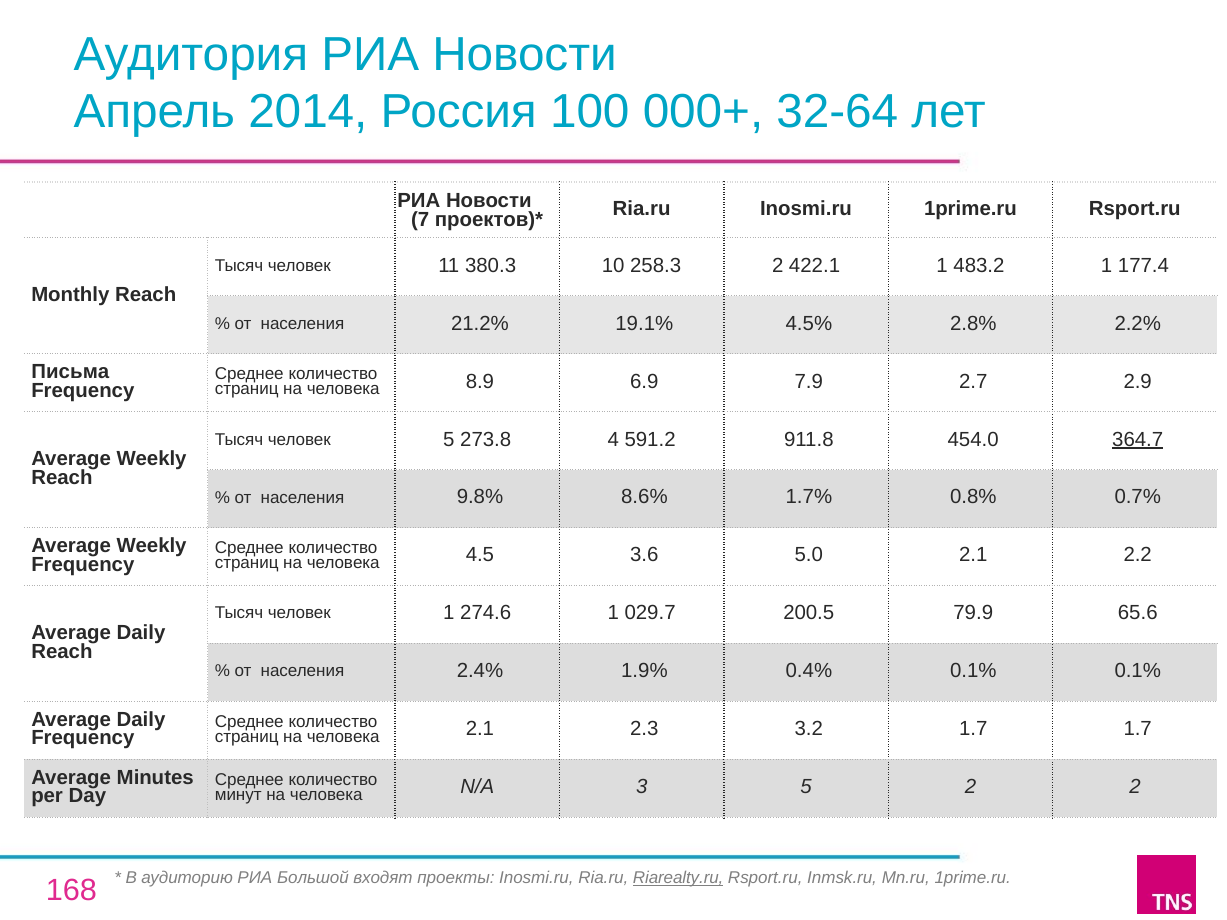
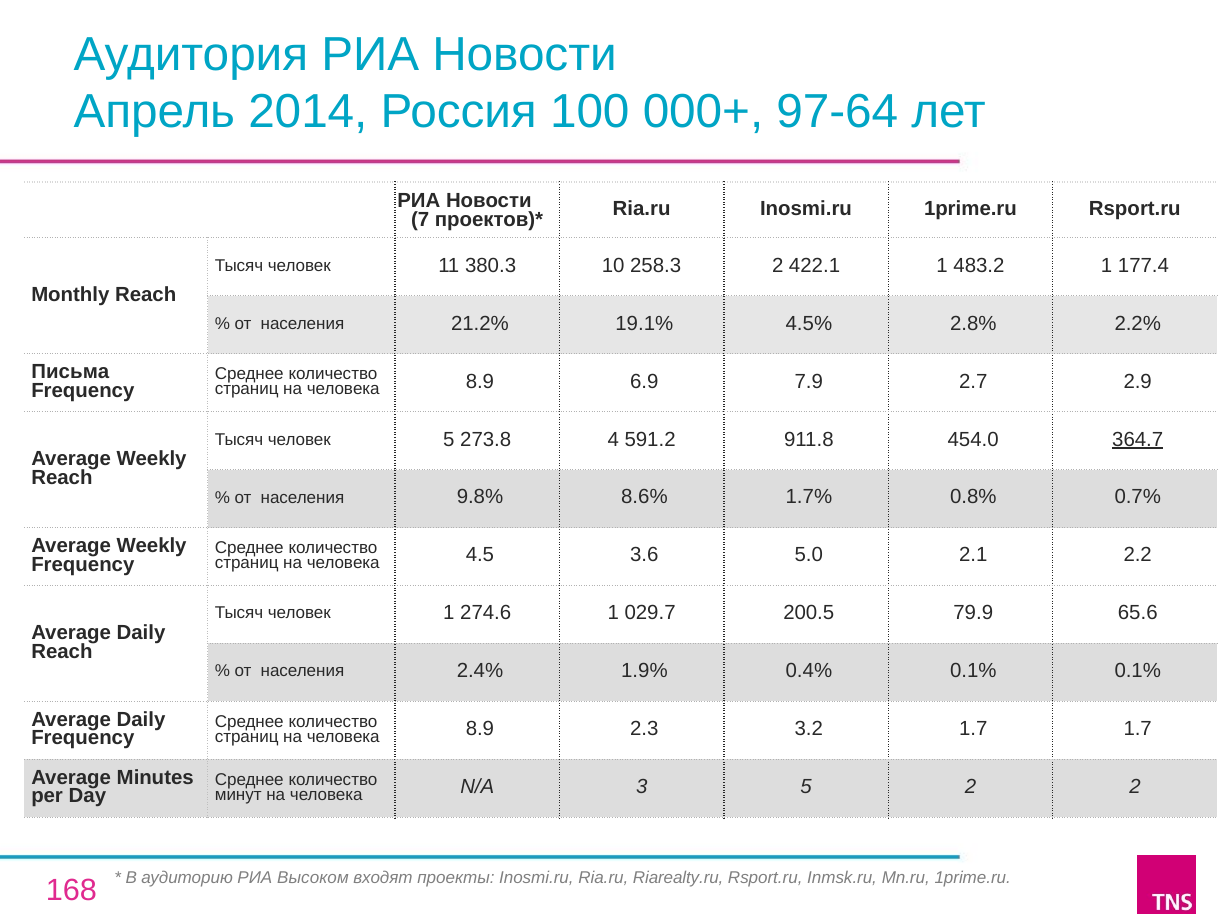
32-64: 32-64 -> 97-64
2.1 at (480, 729): 2.1 -> 8.9
Большой: Большой -> Высоком
Riarealty.ru underline: present -> none
